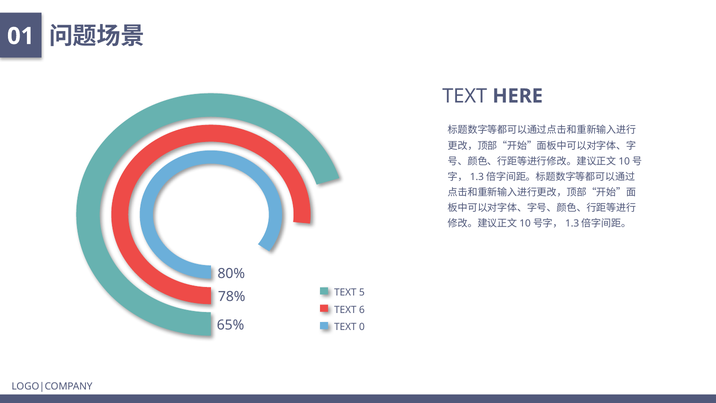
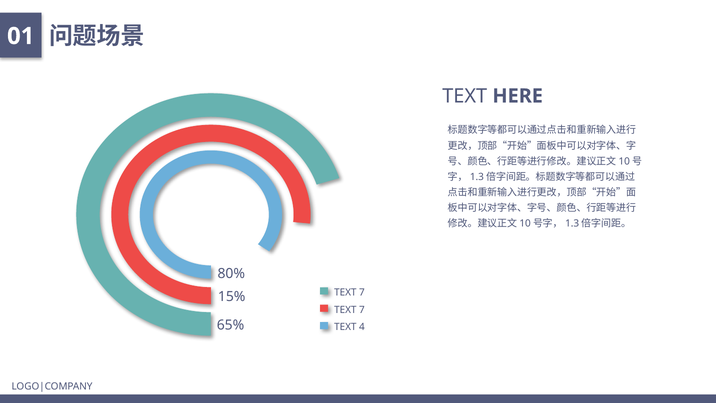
5 at (362, 292): 5 -> 7
78%: 78% -> 15%
6 at (362, 310): 6 -> 7
0: 0 -> 4
